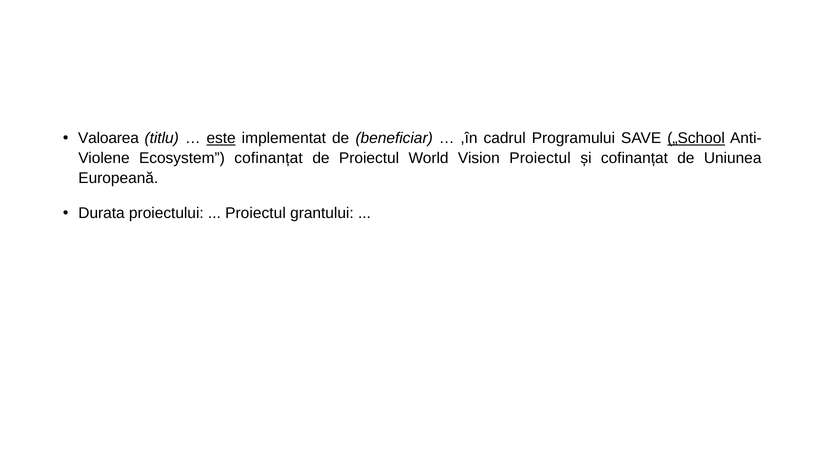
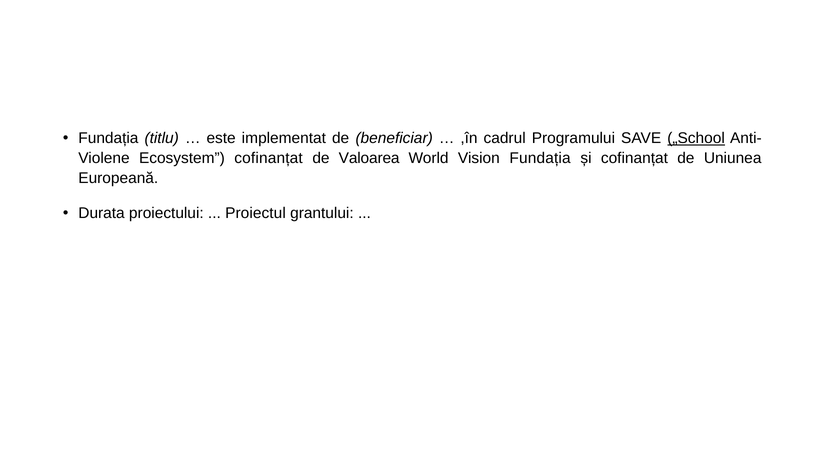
Valoarea at (108, 138): Valoarea -> Fundația
este underline: present -> none
de Proiectul: Proiectul -> Valoarea
Vision Proiectul: Proiectul -> Fundația
